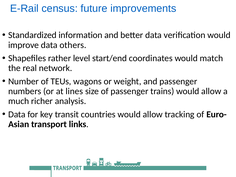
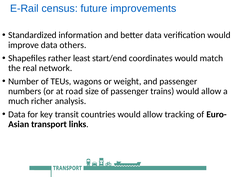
level: level -> least
lines: lines -> road
